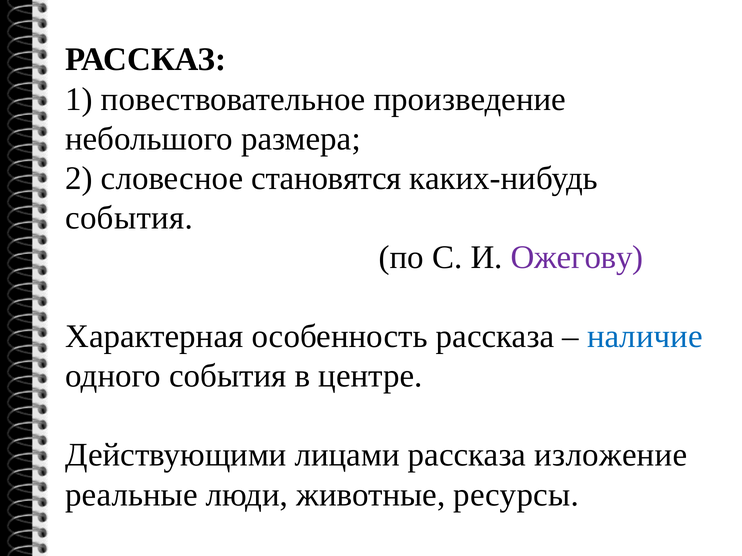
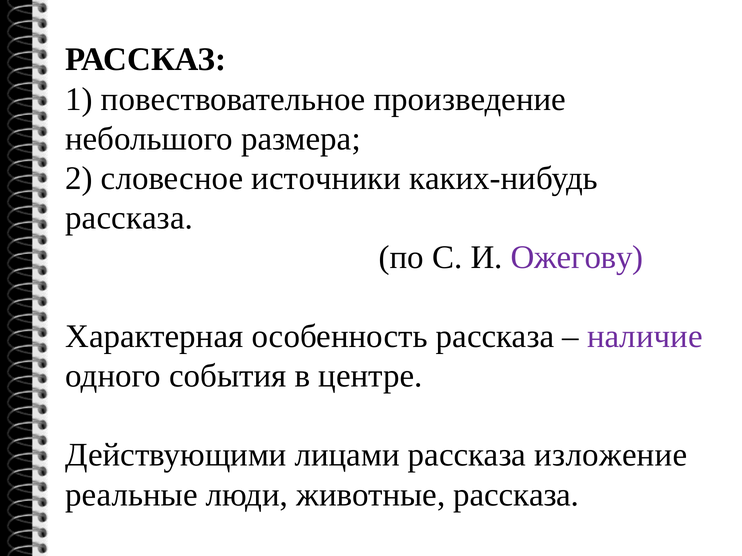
становятся: становятся -> источники
события at (129, 218): события -> рассказа
наличие colour: blue -> purple
животные ресурсы: ресурсы -> рассказа
